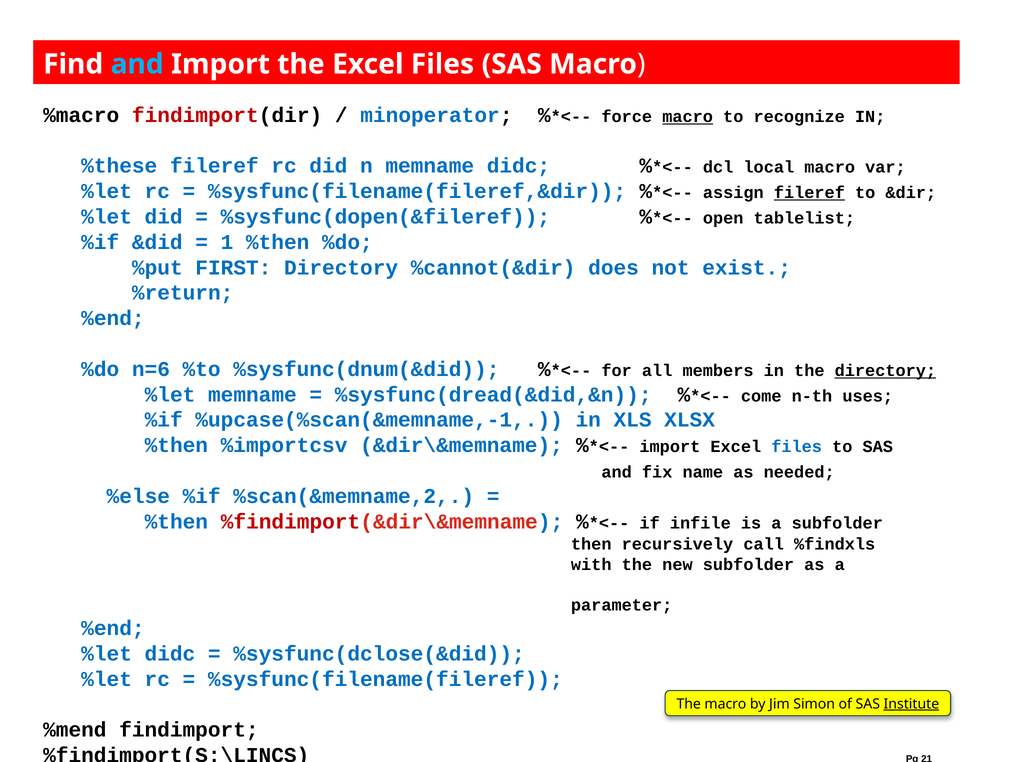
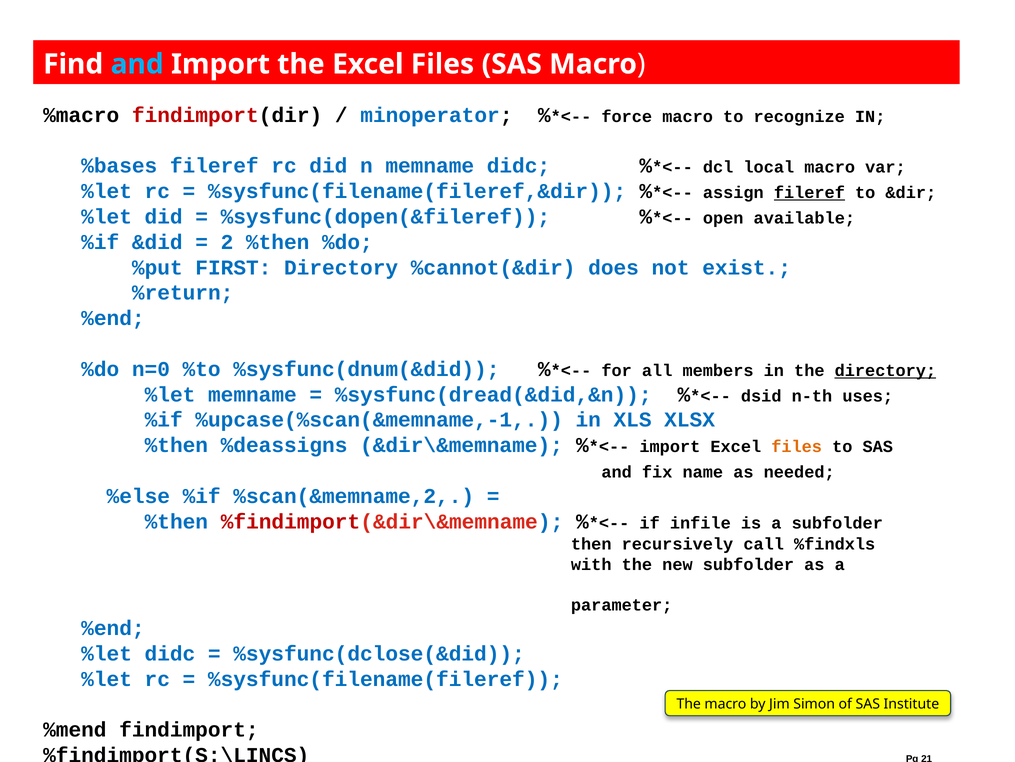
macro at (688, 116) underline: present -> none
%these: %these -> %bases
tablelist: tablelist -> available
1: 1 -> 2
n=6: n=6 -> n=0
come: come -> dsid
%importcsv: %importcsv -> %deassigns
files at (797, 446) colour: blue -> orange
Institute underline: present -> none
